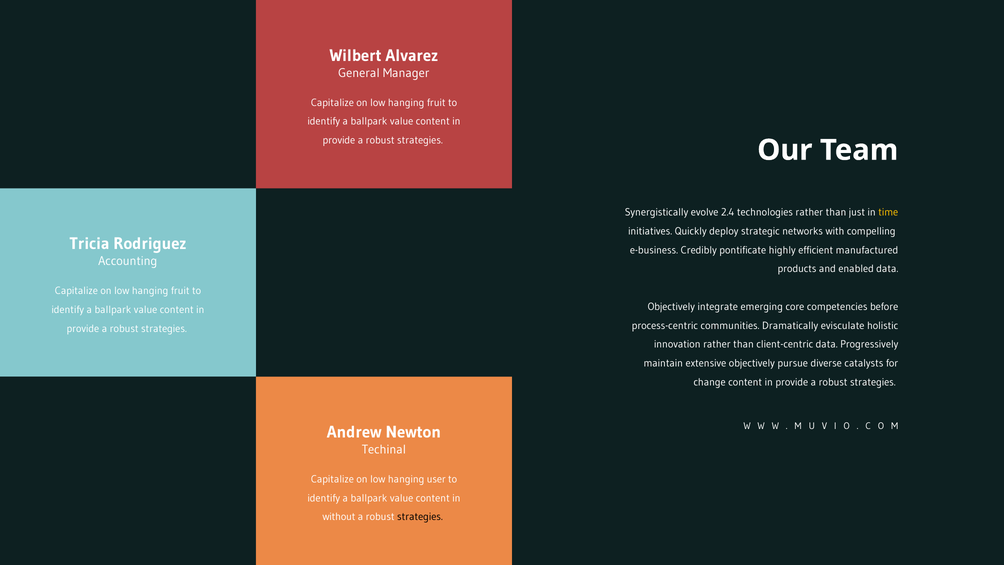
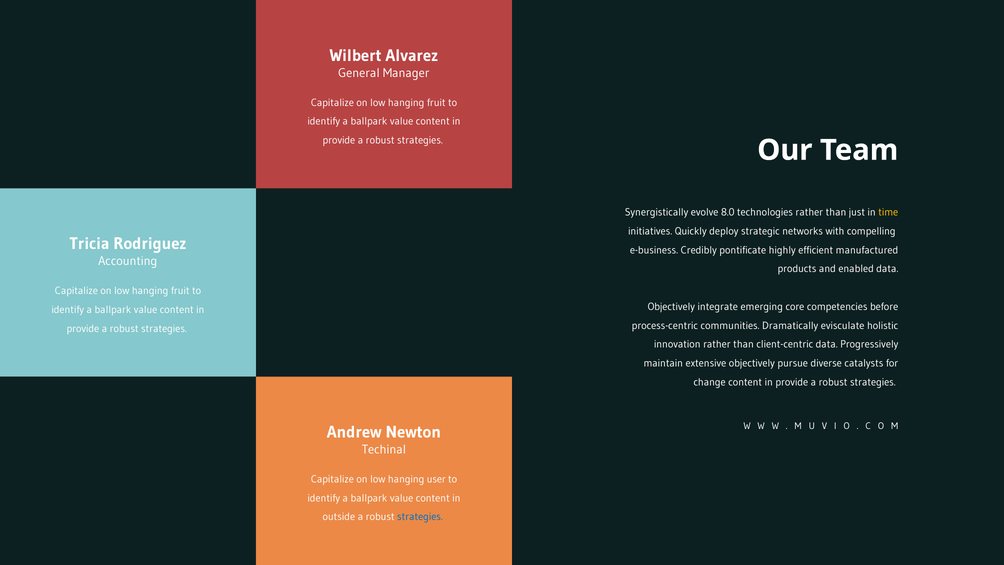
2.4: 2.4 -> 8.0
without: without -> outside
strategies at (420, 517) colour: black -> blue
